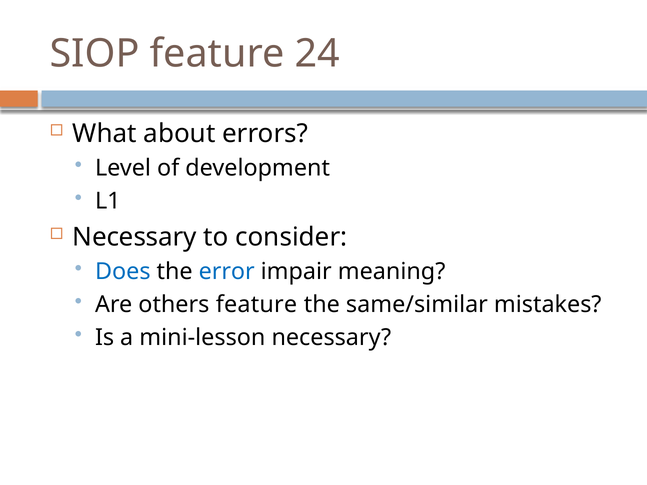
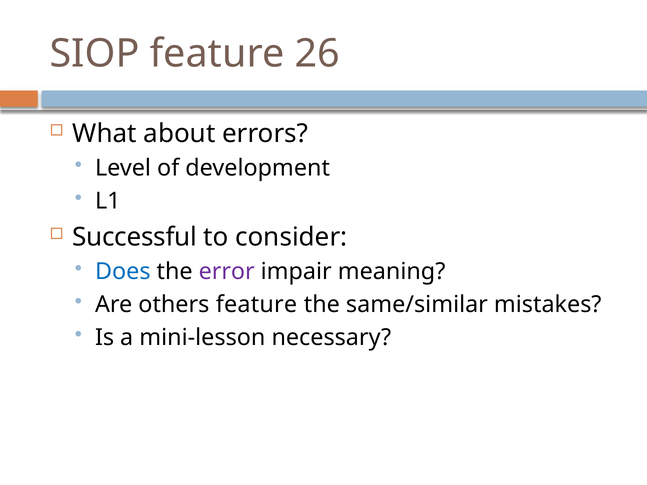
24: 24 -> 26
Necessary at (134, 237): Necessary -> Successful
error colour: blue -> purple
